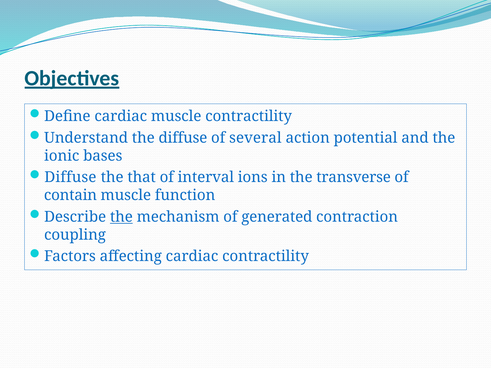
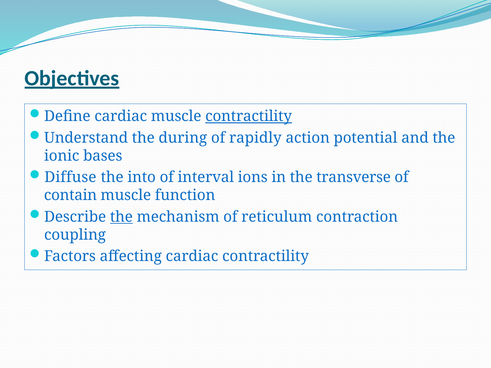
contractility at (249, 116) underline: none -> present
the diffuse: diffuse -> during
several: several -> rapidly
that: that -> into
generated: generated -> reticulum
